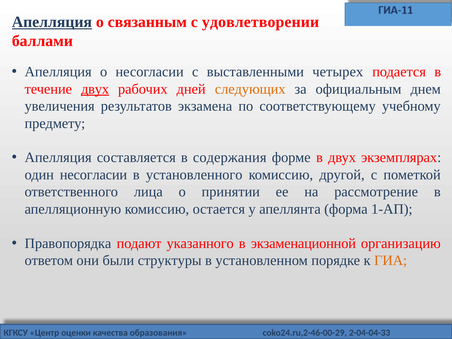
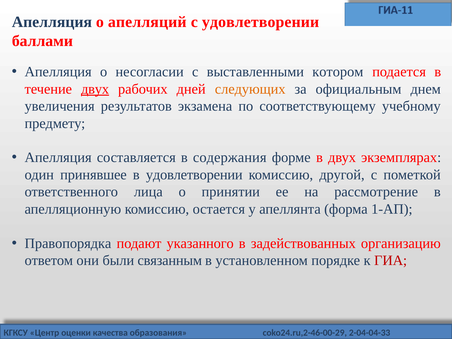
Апелляция at (52, 22) underline: present -> none
связанным: связанным -> апелляций
четырех: четырех -> котором
один несогласии: несогласии -> принявшее
в установленного: установленного -> удовлетворении
экзаменационной: экзаменационной -> задействованных
структуры: структуры -> связанным
ГИА colour: orange -> red
